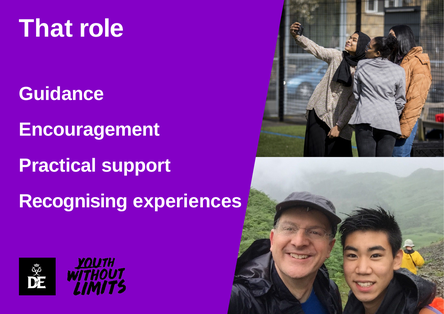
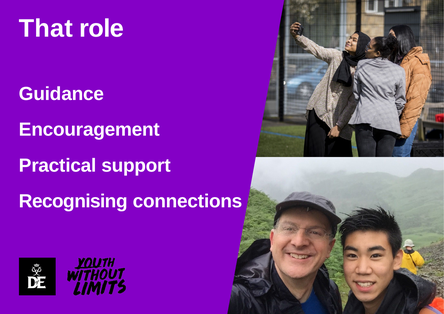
experiences: experiences -> connections
